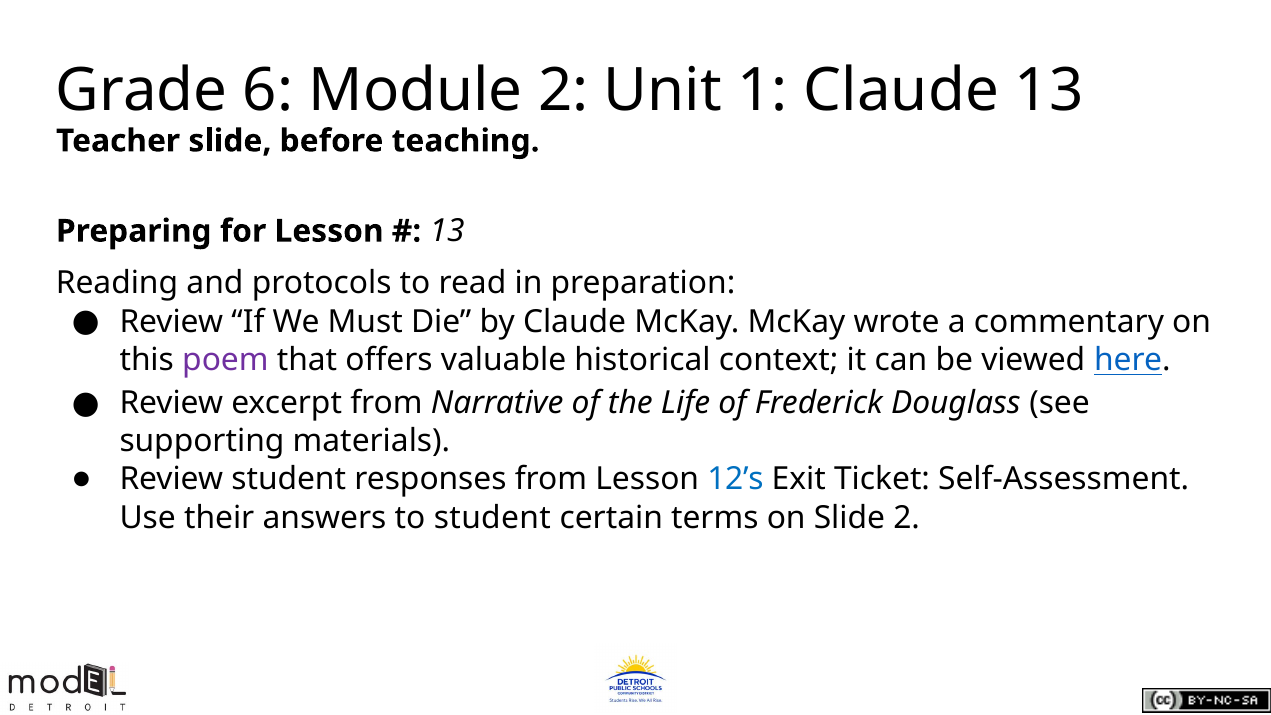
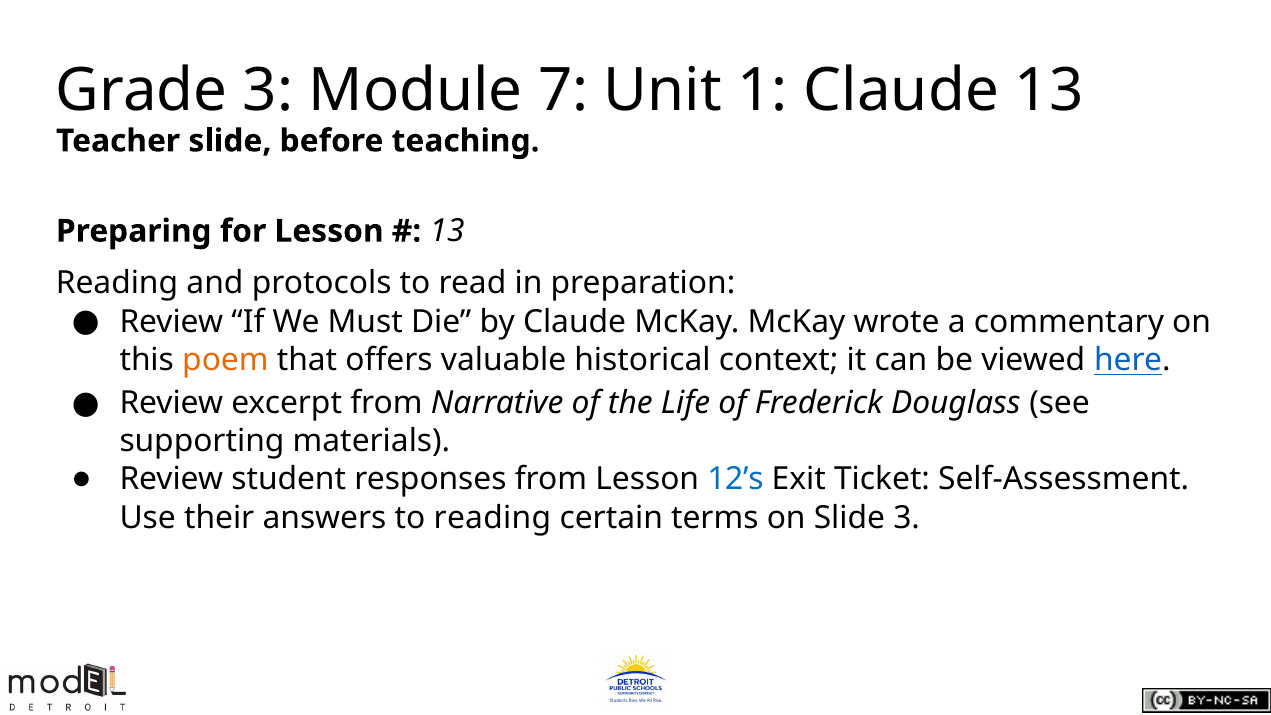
Grade 6: 6 -> 3
Module 2: 2 -> 7
poem colour: purple -> orange
to student: student -> reading
Slide 2: 2 -> 3
